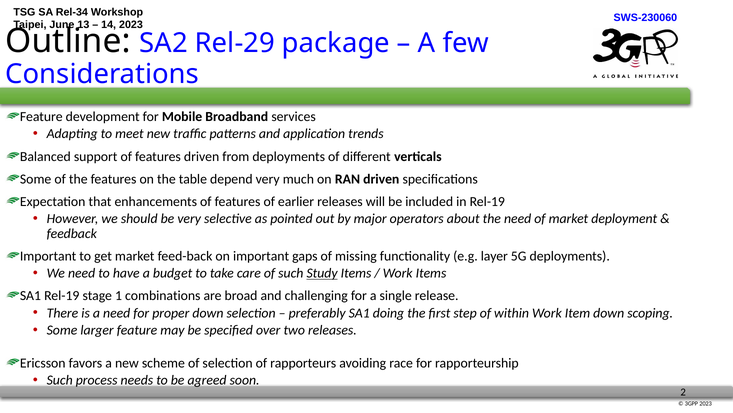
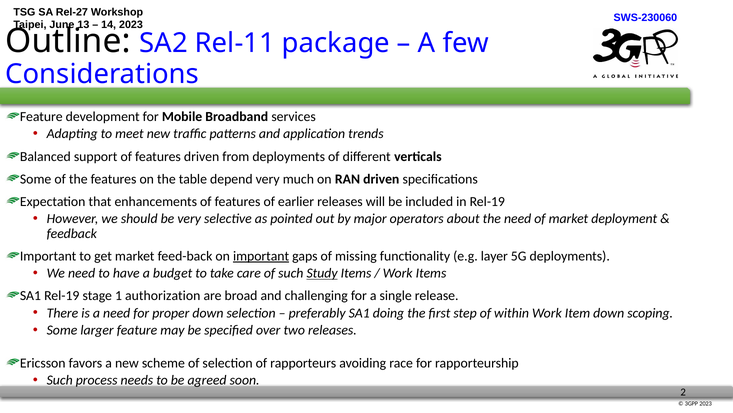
Rel-34: Rel-34 -> Rel-27
Rel-29: Rel-29 -> Rel-11
important at (261, 256) underline: none -> present
combinations: combinations -> authorization
